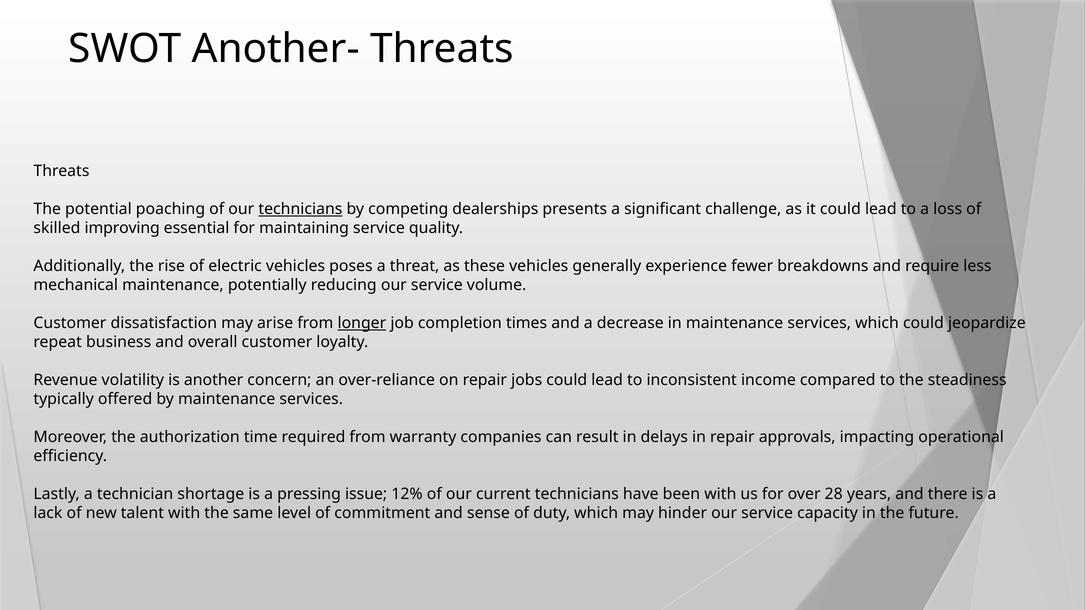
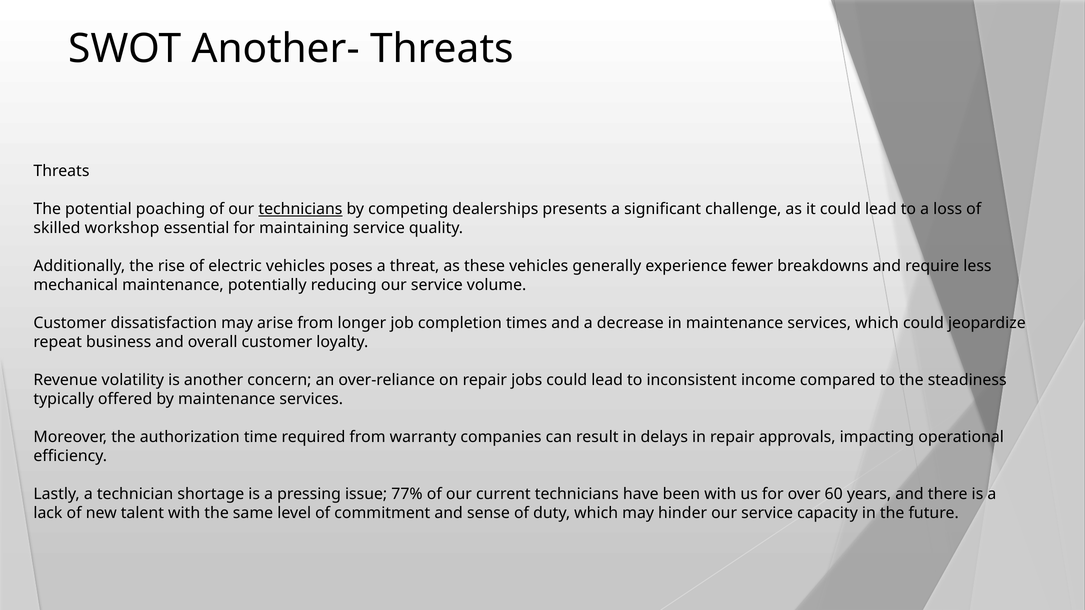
improving: improving -> workshop
longer underline: present -> none
12%: 12% -> 77%
28: 28 -> 60
